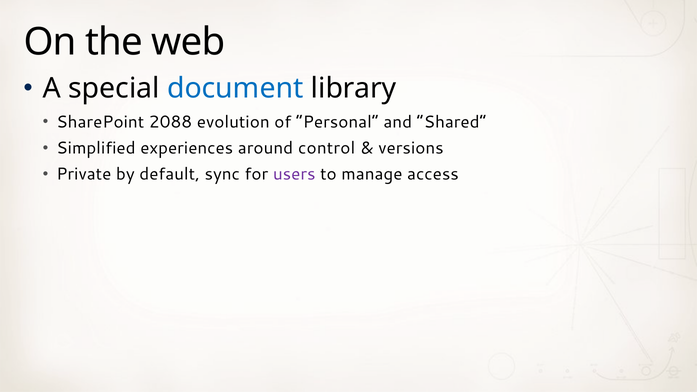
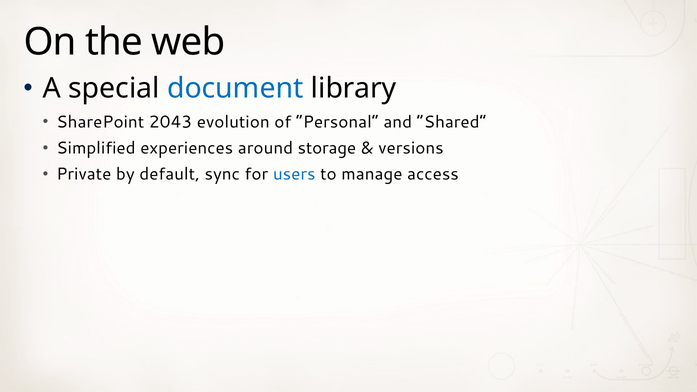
2088: 2088 -> 2043
control: control -> storage
users colour: purple -> blue
